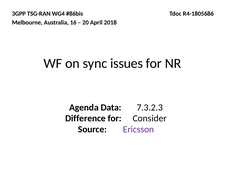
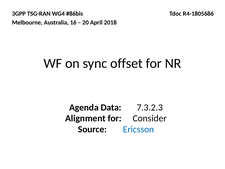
issues: issues -> offset
Difference: Difference -> Alignment
Ericsson colour: purple -> blue
